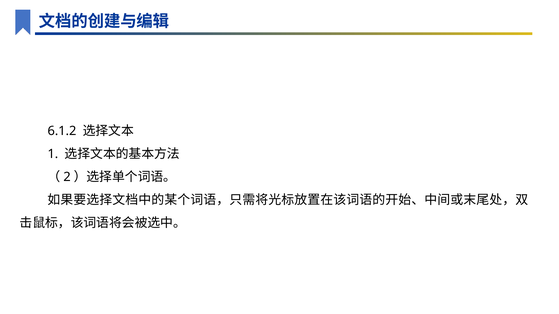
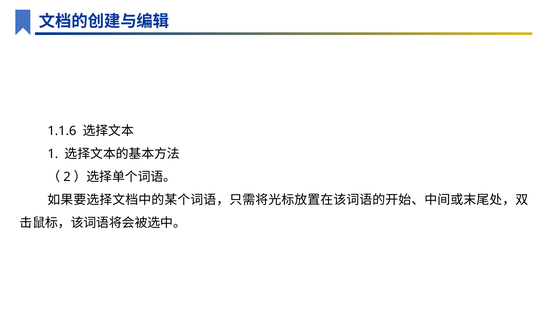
6.1.2: 6.1.2 -> 1.1.6
